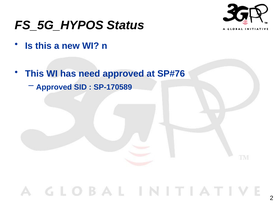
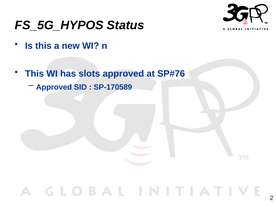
need: need -> slots
